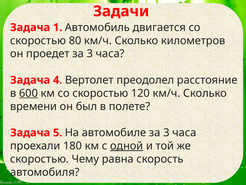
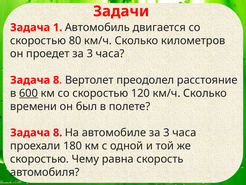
4 at (56, 80): 4 -> 8
5 at (58, 132): 5 -> 8
одной underline: present -> none
